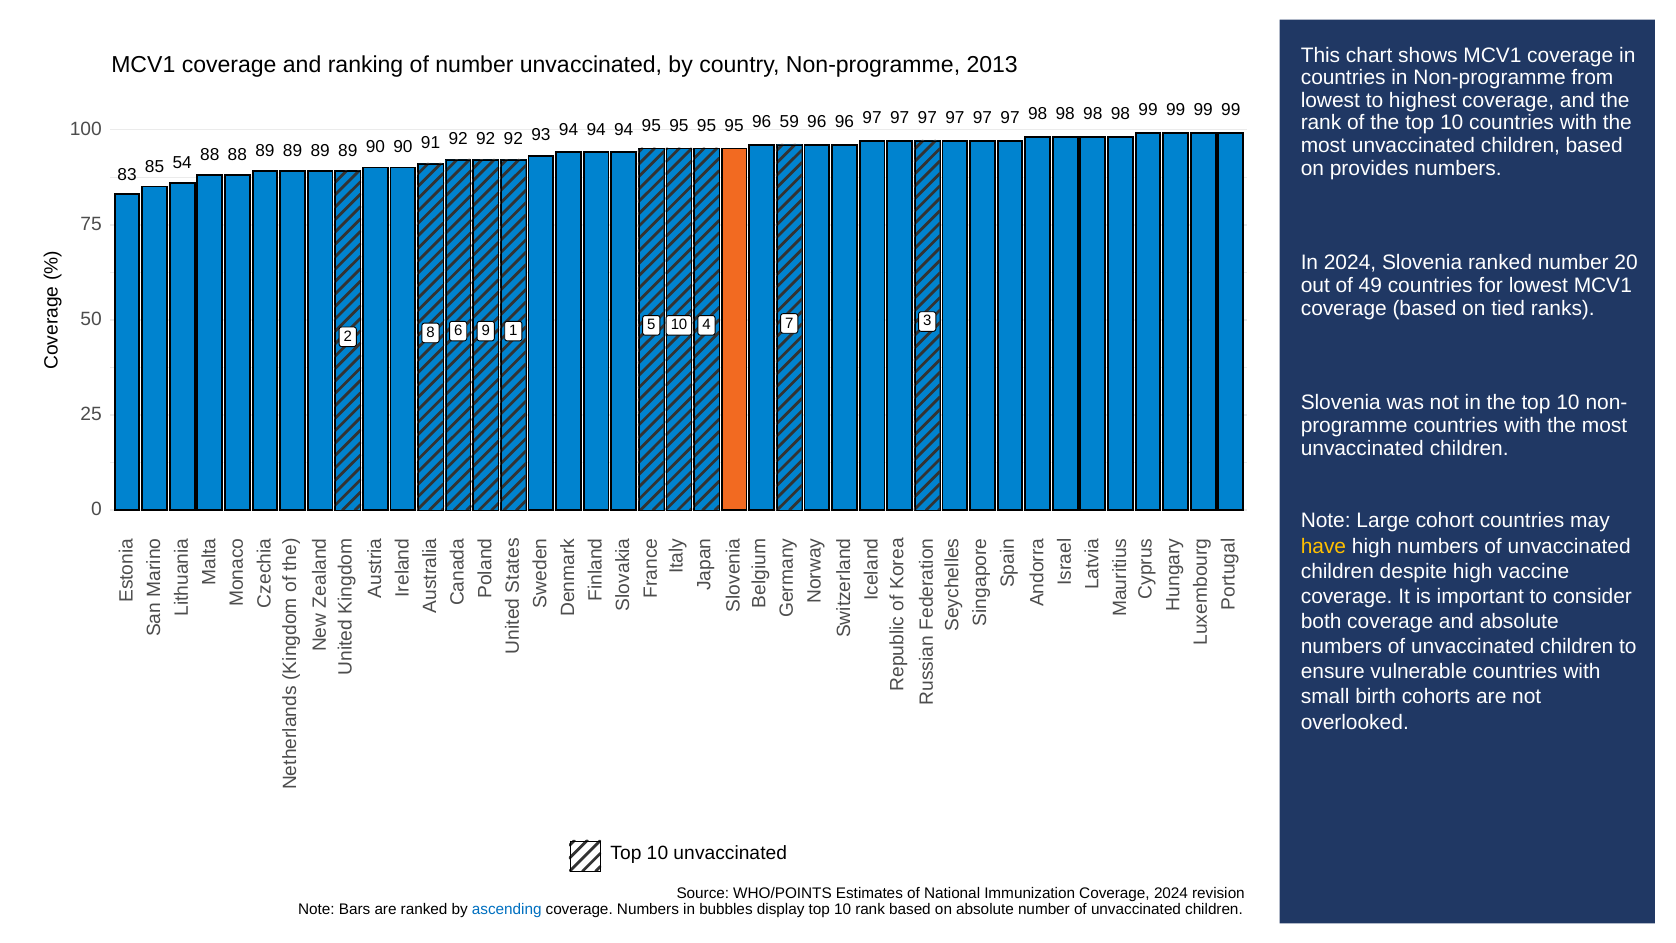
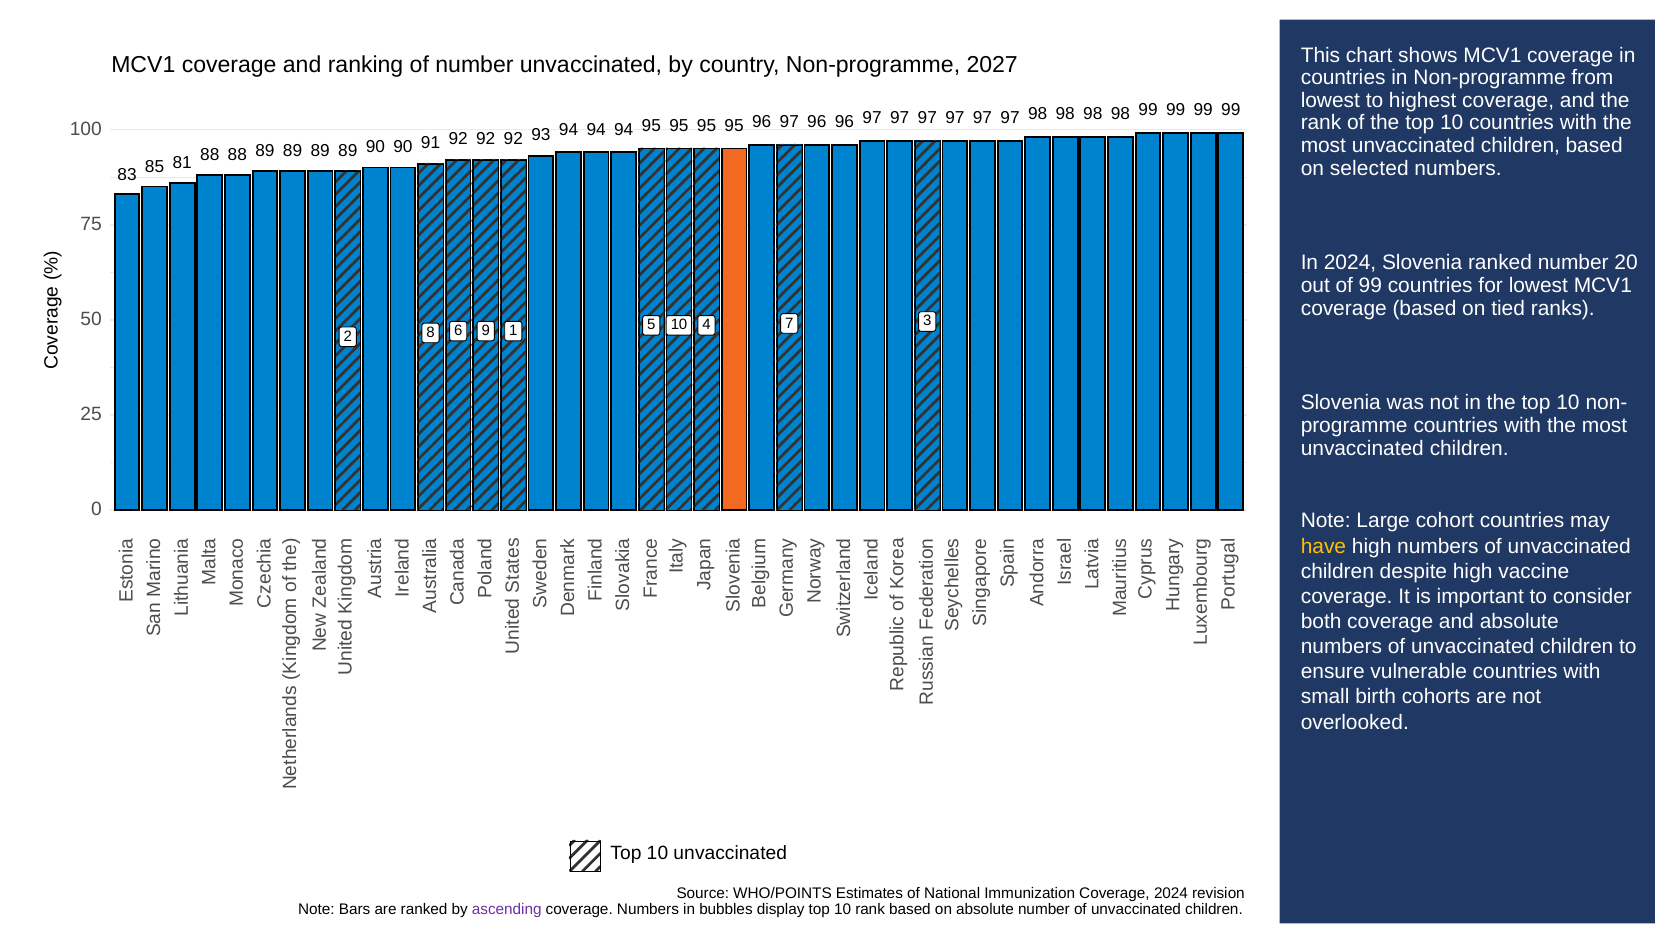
2013: 2013 -> 2027
95 59: 59 -> 97
provides: provides -> selected
54: 54 -> 81
of 49: 49 -> 99
ascending colour: blue -> purple
